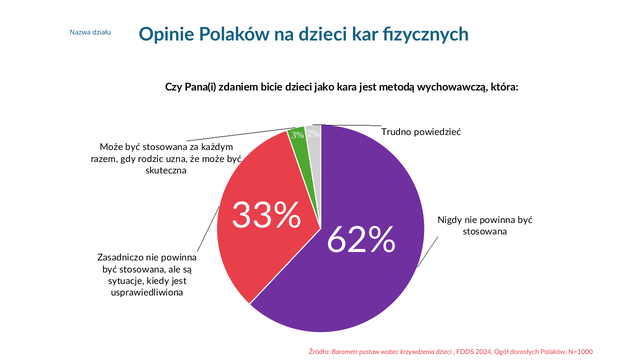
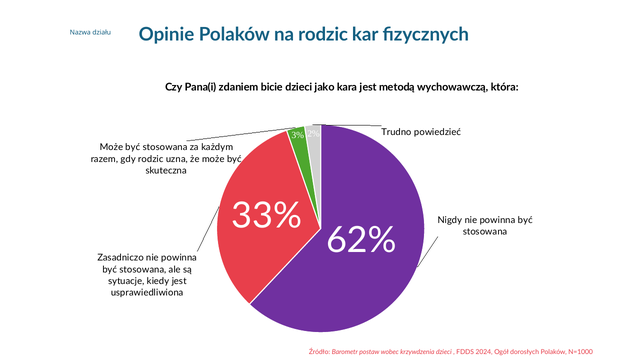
na dzieci: dzieci -> rodzic
